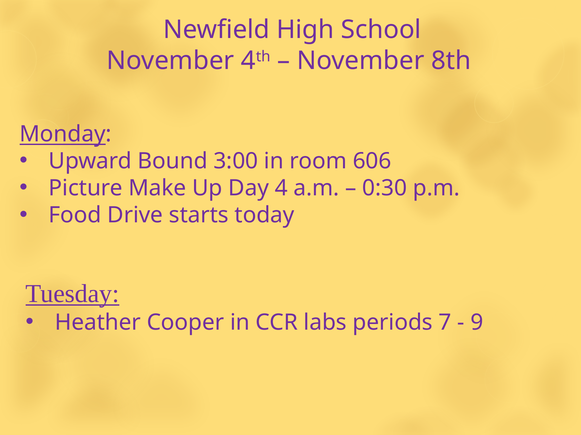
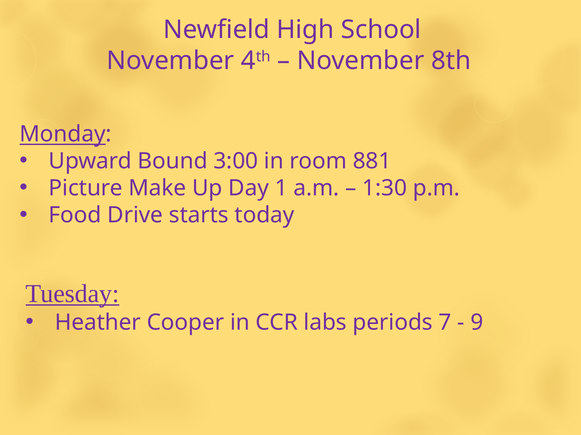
606: 606 -> 881
4: 4 -> 1
0:30: 0:30 -> 1:30
